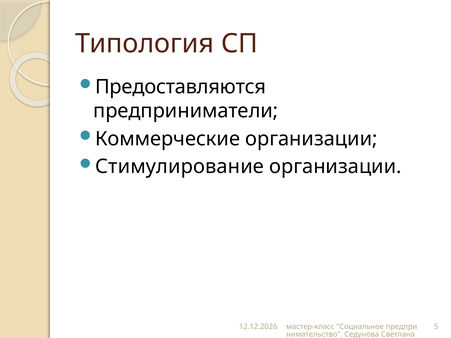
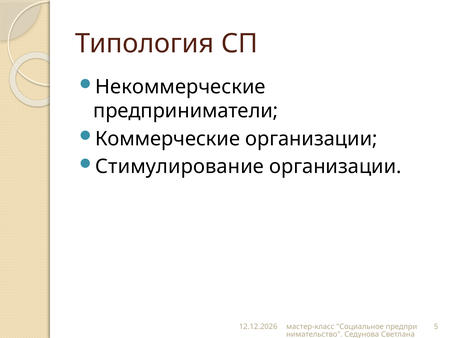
Предоставляются: Предоставляются -> Некоммерческие
